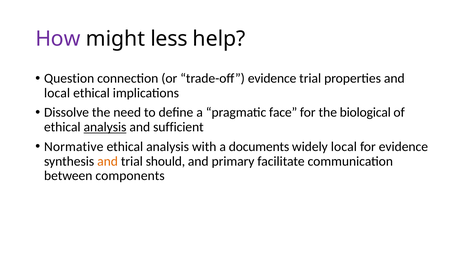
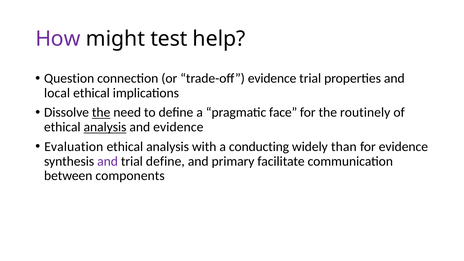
less: less -> test
the at (101, 113) underline: none -> present
biological: biological -> routinely
and sufficient: sufficient -> evidence
Normative: Normative -> Evaluation
documents: documents -> conducting
widely local: local -> than
and at (108, 161) colour: orange -> purple
trial should: should -> define
